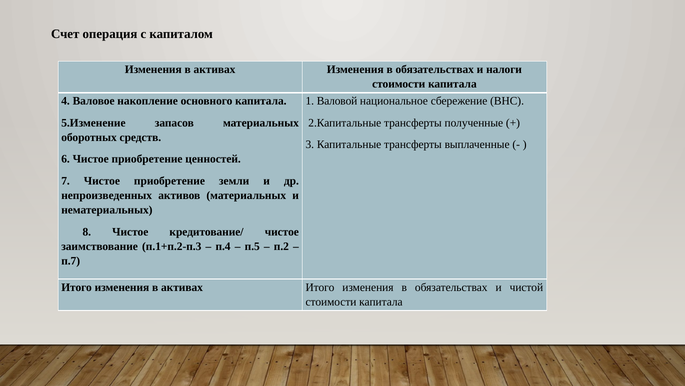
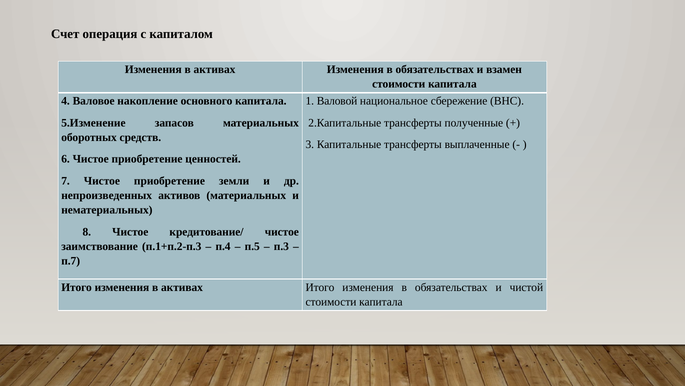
налоги: налоги -> взамен
п.2: п.2 -> п.3
